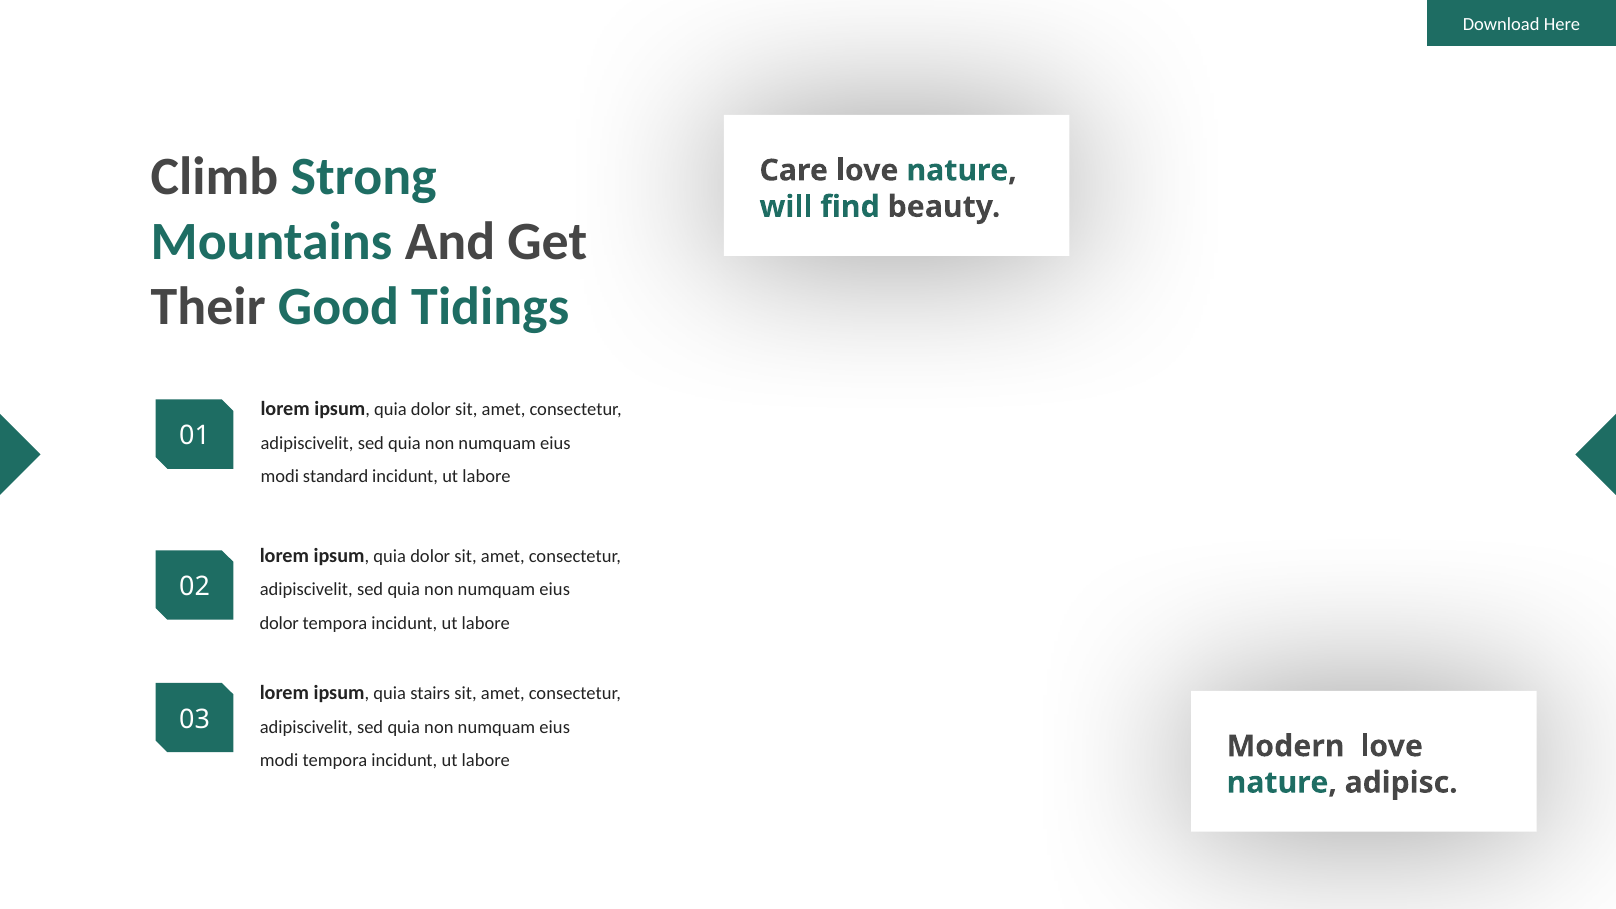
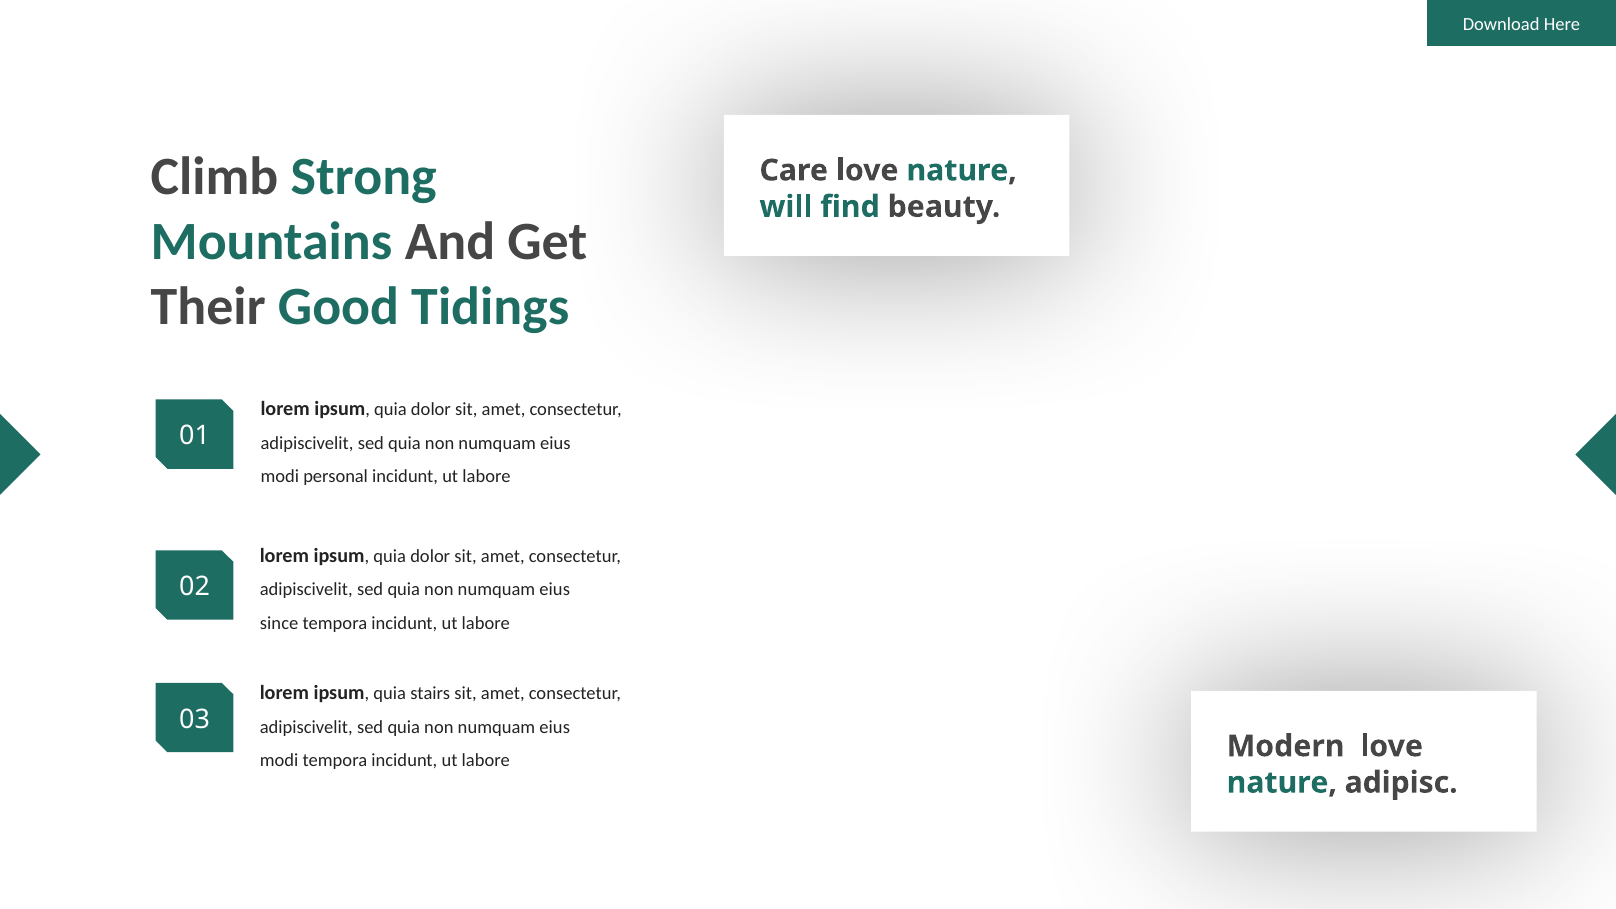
standard: standard -> personal
dolor at (279, 623): dolor -> since
